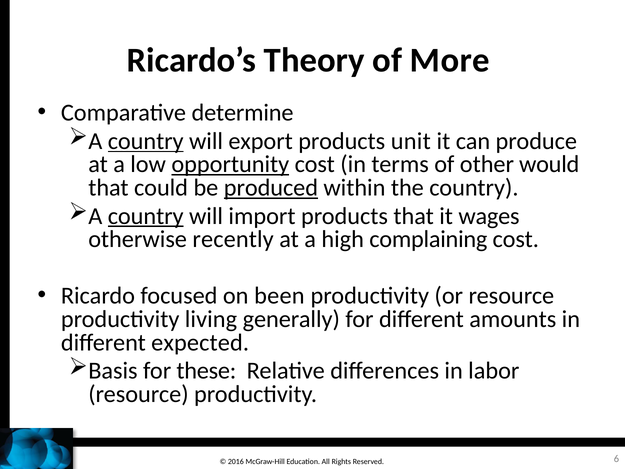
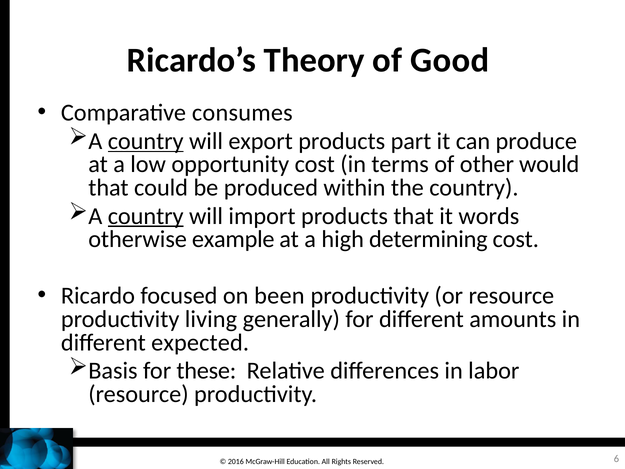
More: More -> Good
determine: determine -> consumes
unit: unit -> part
opportunity underline: present -> none
produced underline: present -> none
wages: wages -> words
recently: recently -> example
complaining: complaining -> determining
